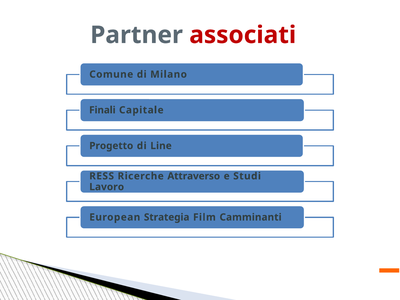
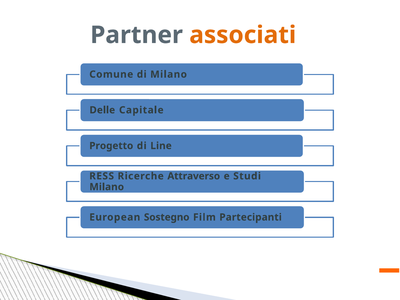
associati colour: red -> orange
Finali: Finali -> Delle
Lavoro at (107, 187): Lavoro -> Milano
Strategia: Strategia -> Sostegno
Camminanti: Camminanti -> Partecipanti
